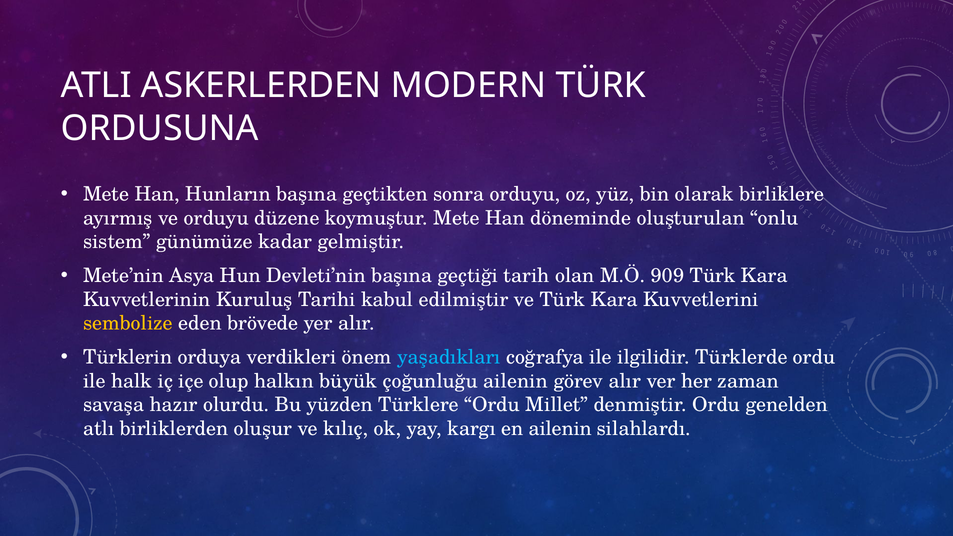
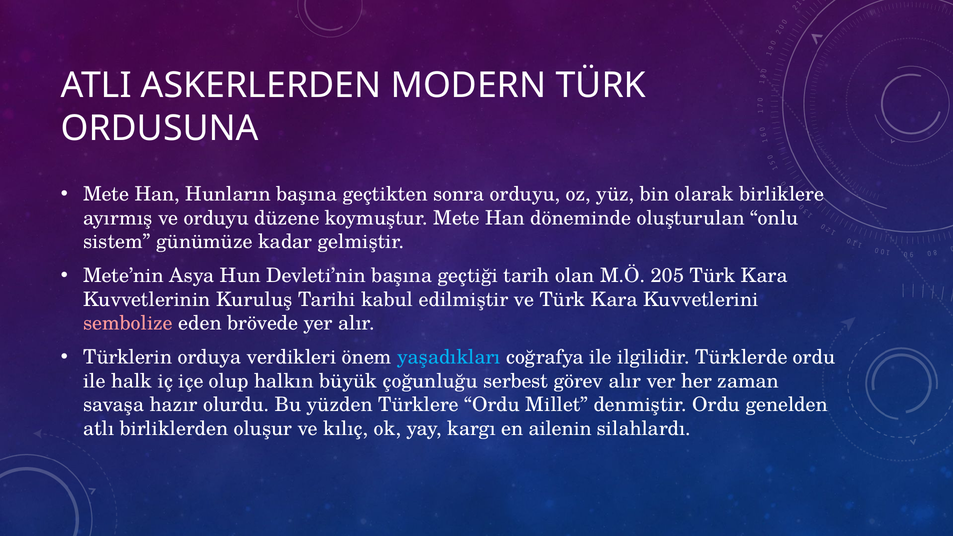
909: 909 -> 205
sembolize colour: yellow -> pink
çoğunluğu ailenin: ailenin -> serbest
